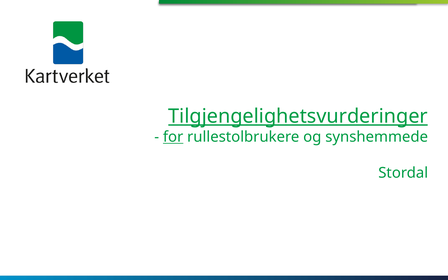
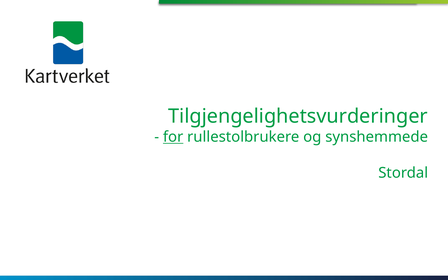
Tilgjengelighetsvurderinger underline: present -> none
